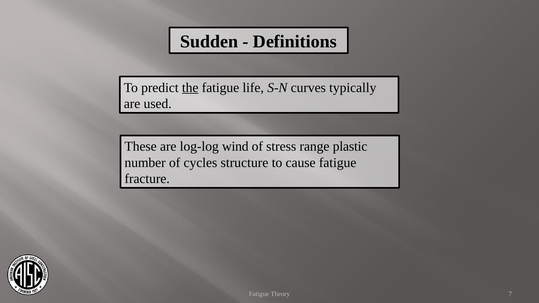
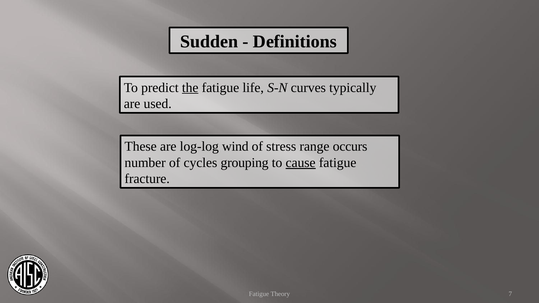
plastic: plastic -> occurs
structure: structure -> grouping
cause underline: none -> present
